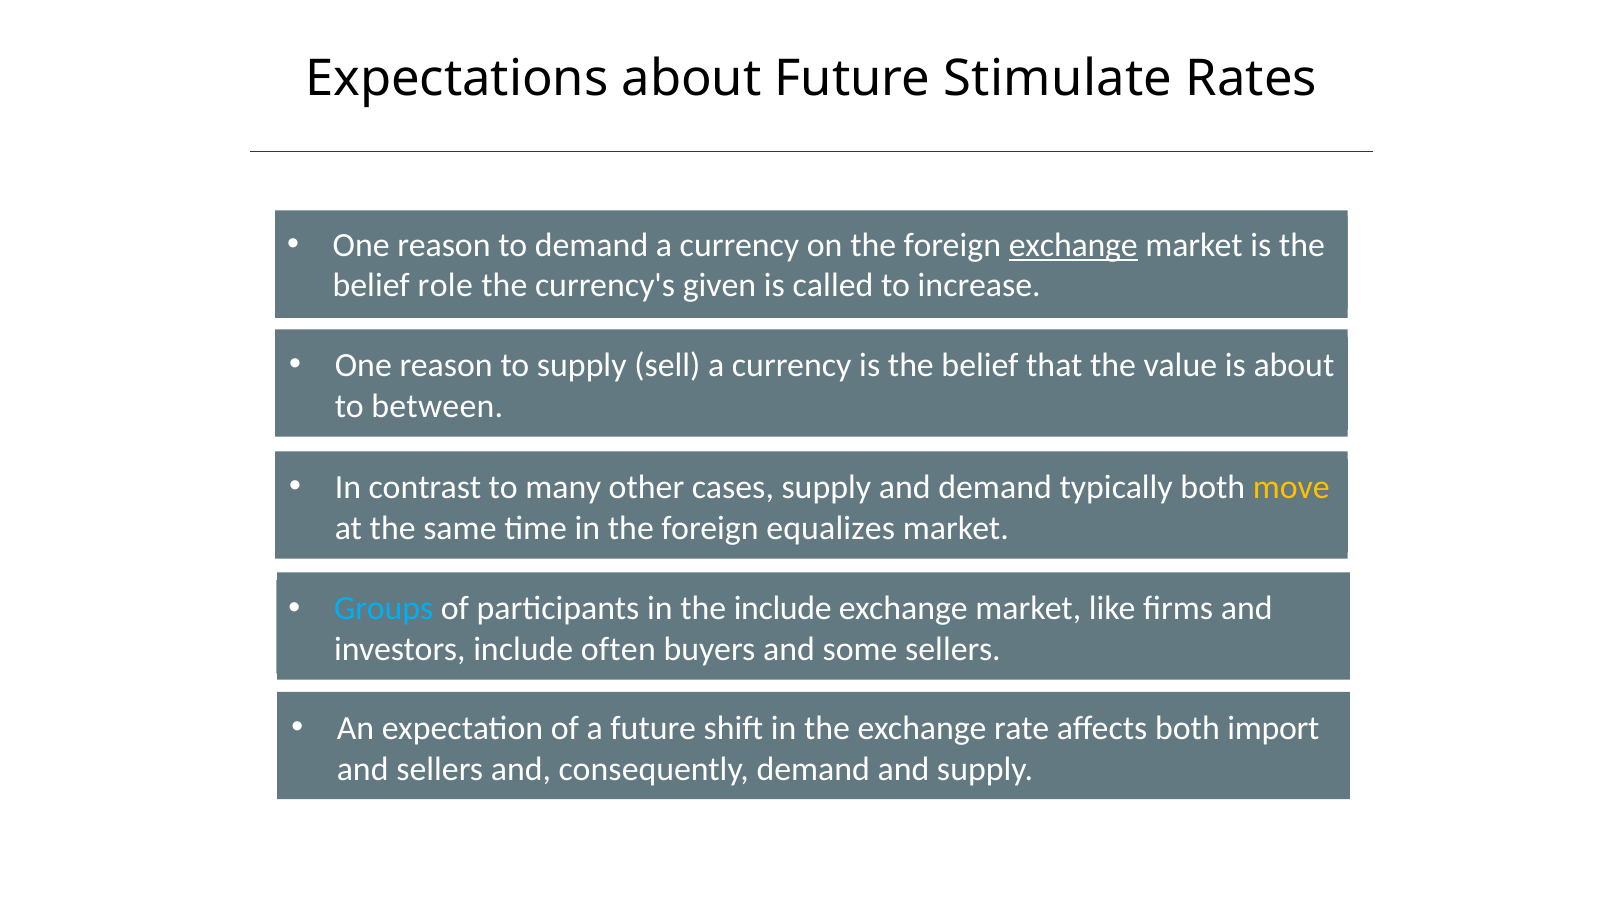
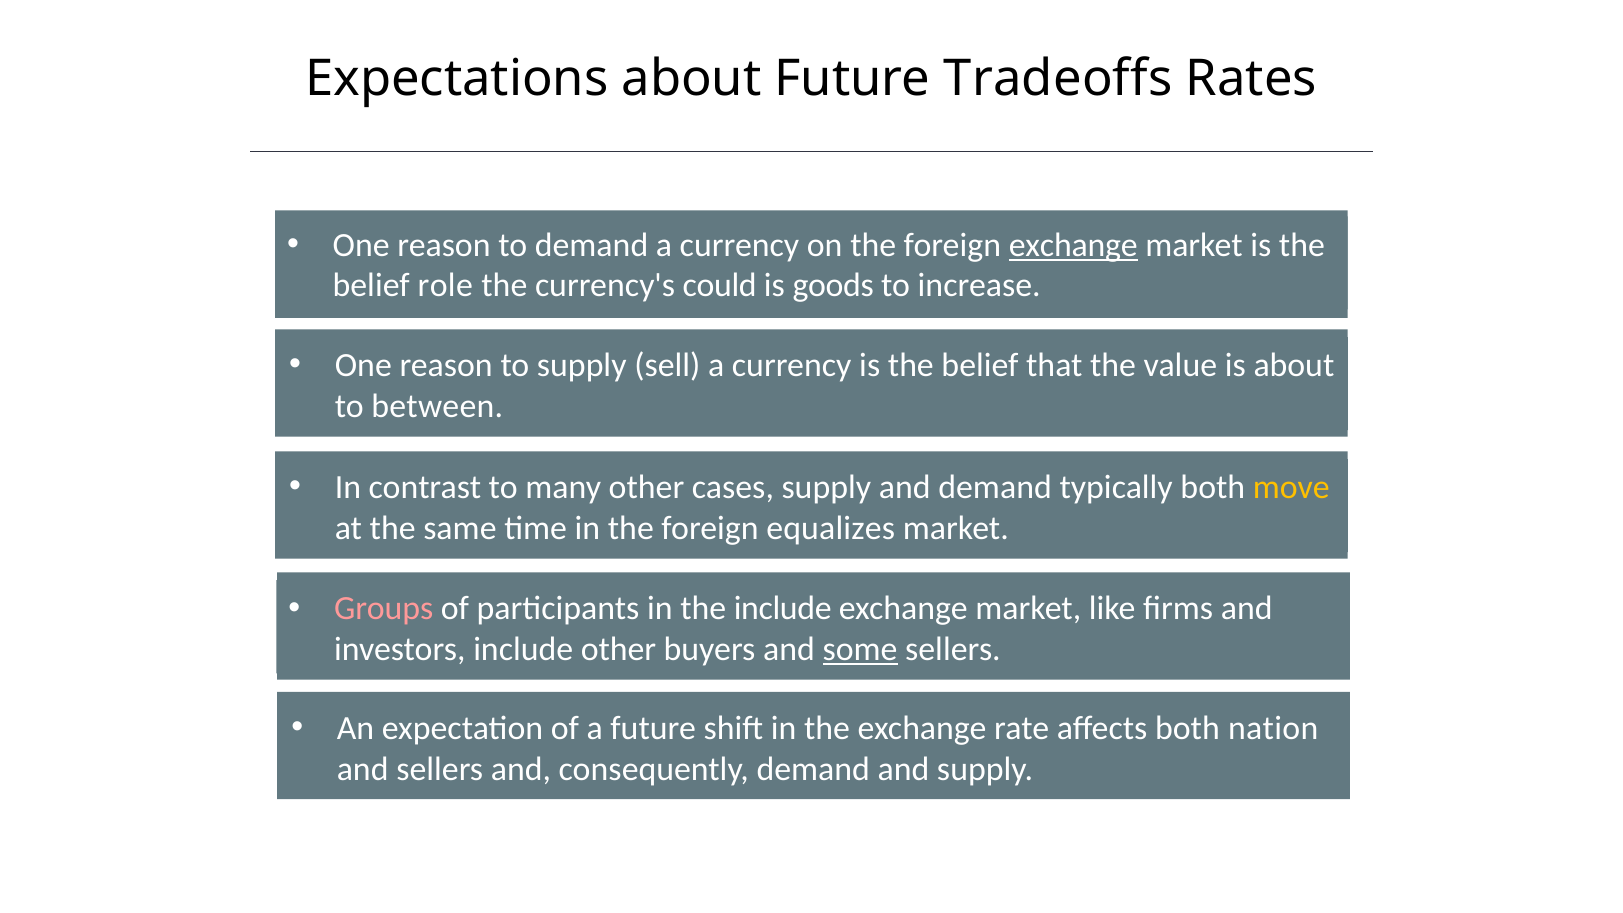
Stimulate: Stimulate -> Tradeoffs
given: given -> could
called: called -> goods
Groups colour: light blue -> pink
include often: often -> other
some underline: none -> present
import: import -> nation
